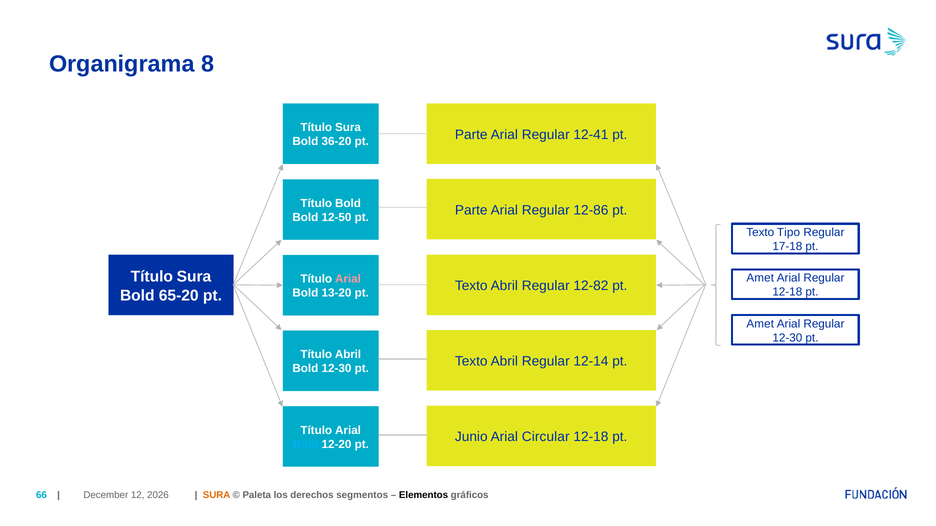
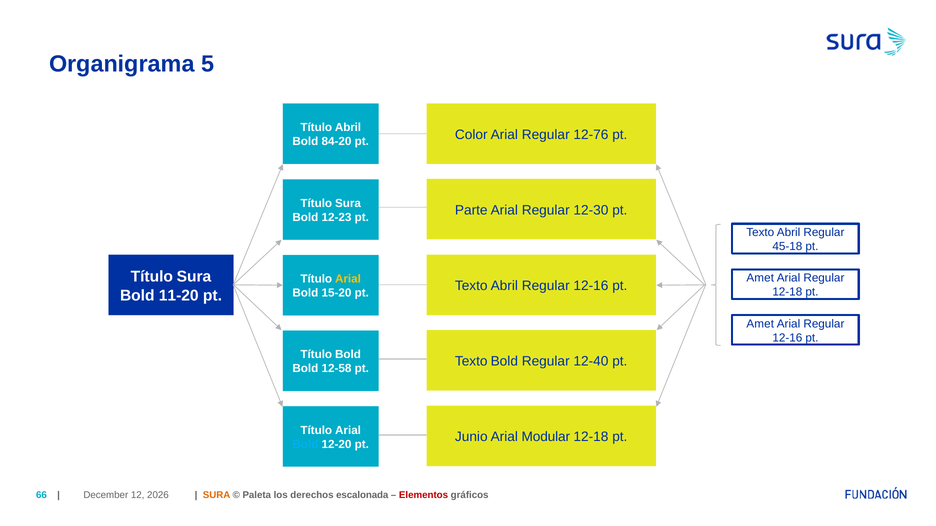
8: 8 -> 5
Sura at (348, 128): Sura -> Abril
Parte at (471, 135): Parte -> Color
12-41: 12-41 -> 12-76
36-20: 36-20 -> 84-20
Bold at (348, 204): Bold -> Sura
12-86: 12-86 -> 12-30
12-50: 12-50 -> 12-23
Tipo at (788, 233): Tipo -> Abril
17-18: 17-18 -> 45-18
Arial at (348, 279) colour: pink -> yellow
12-82 at (591, 286): 12-82 -> 12-16
13-20: 13-20 -> 15-20
65-20: 65-20 -> 11-20
12-30 at (787, 338): 12-30 -> 12-16
Título Abril: Abril -> Bold
Abril at (504, 362): Abril -> Bold
12-14: 12-14 -> 12-40
Bold 12-30: 12-30 -> 12-58
Circular: Circular -> Modular
segmentos: segmentos -> escalonada
Elementos colour: black -> red
